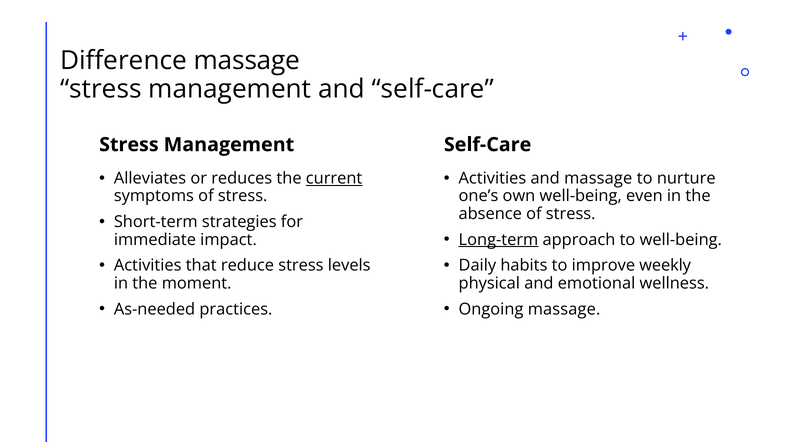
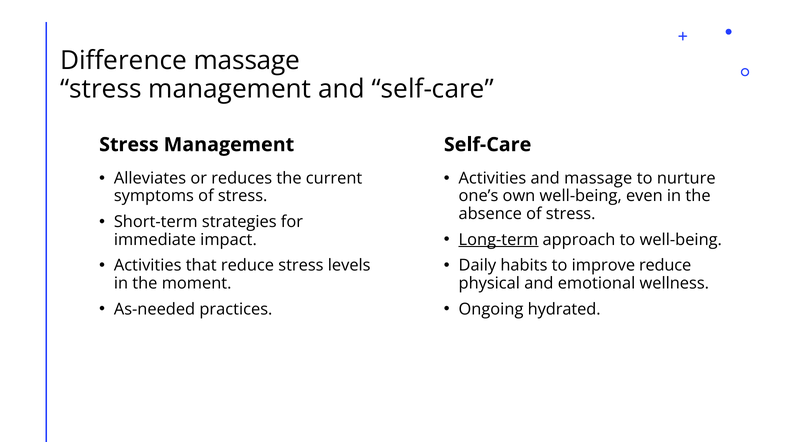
current underline: present -> none
improve weekly: weekly -> reduce
Ongoing massage: massage -> hydrated
